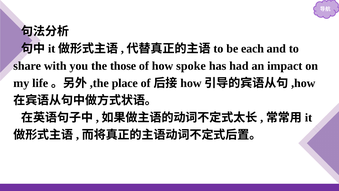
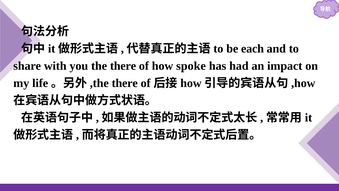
the those: those -> there
place at (125, 83): place -> there
